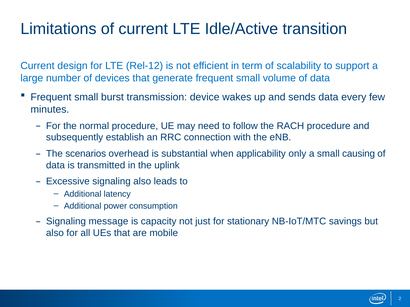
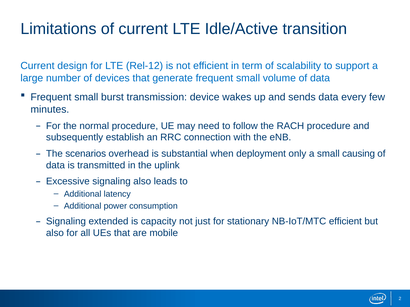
applicability: applicability -> deployment
message: message -> extended
NB-IoT/MTC savings: savings -> efficient
